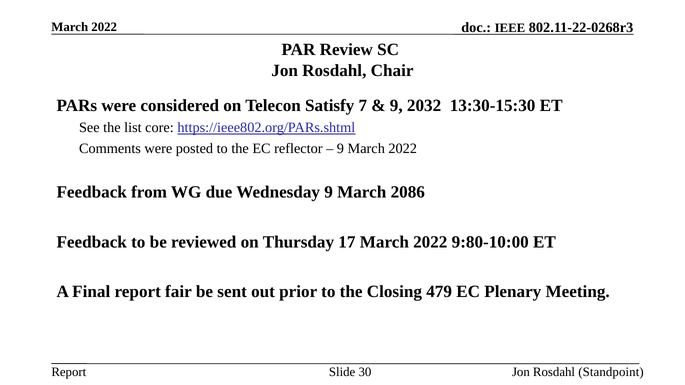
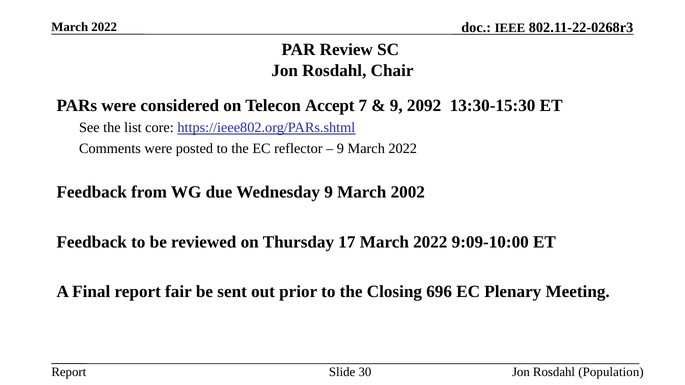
Satisfy: Satisfy -> Accept
2032: 2032 -> 2092
2086: 2086 -> 2002
9:80-10:00: 9:80-10:00 -> 9:09-10:00
479: 479 -> 696
Standpoint: Standpoint -> Population
